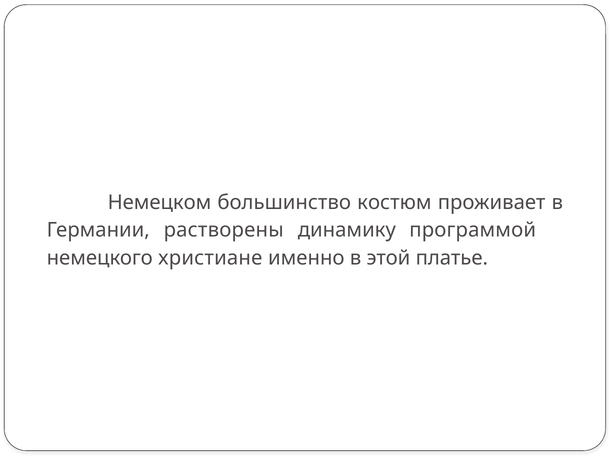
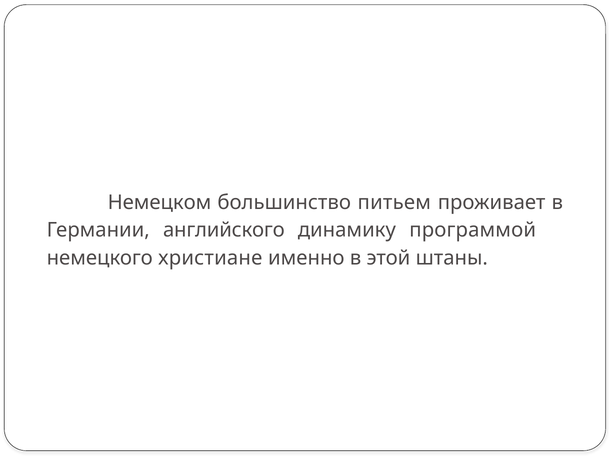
костюм: костюм -> питьем
растворены: растворены -> английского
платье: платье -> штаны
